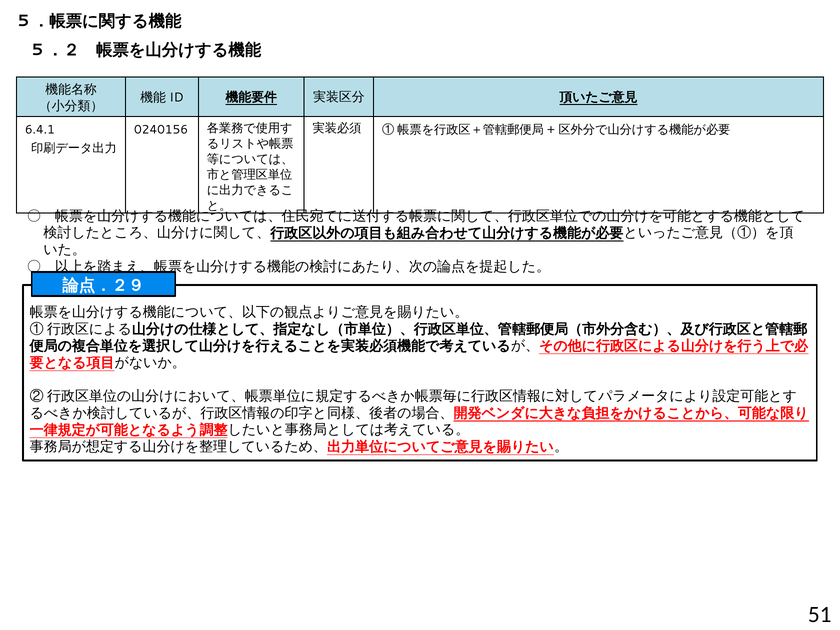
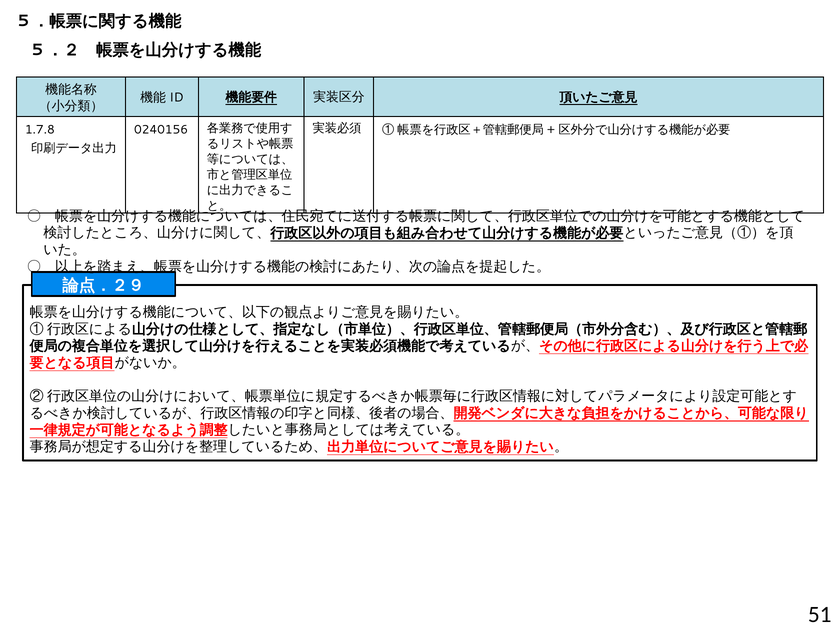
6.4.1: 6.4.1 -> 1.7.8
